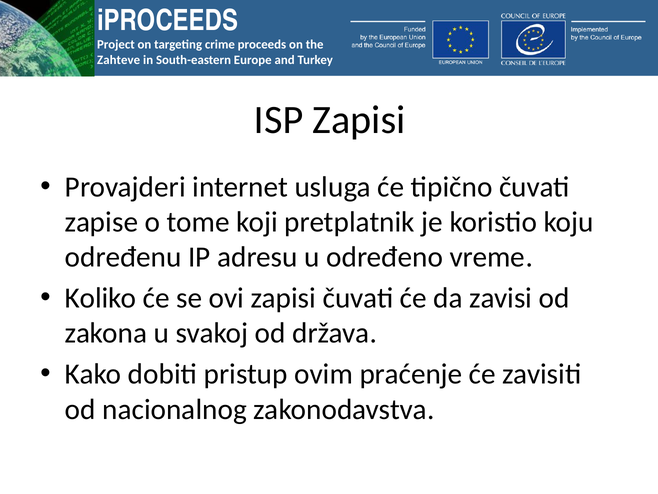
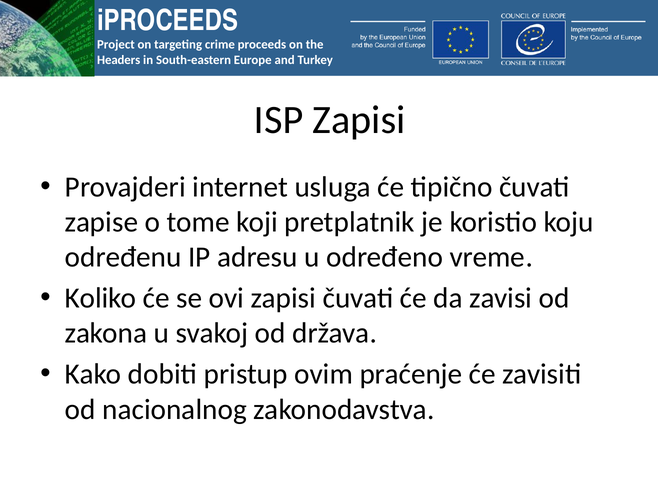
Zahteve: Zahteve -> Headers
